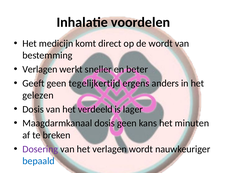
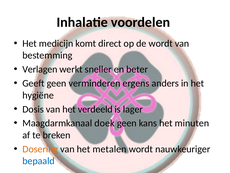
tegelijkertijd: tegelijkertijd -> verminderen
gelezen: gelezen -> hygiëne
Maagdarmkanaal dosis: dosis -> doek
Dosering colour: purple -> orange
het verlagen: verlagen -> metalen
